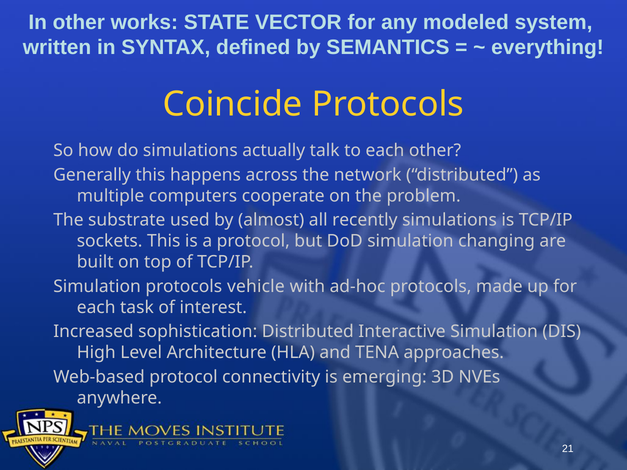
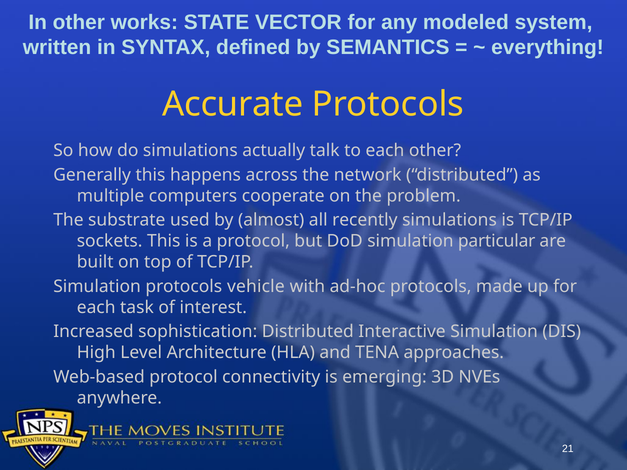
Coincide: Coincide -> Accurate
changing: changing -> particular
